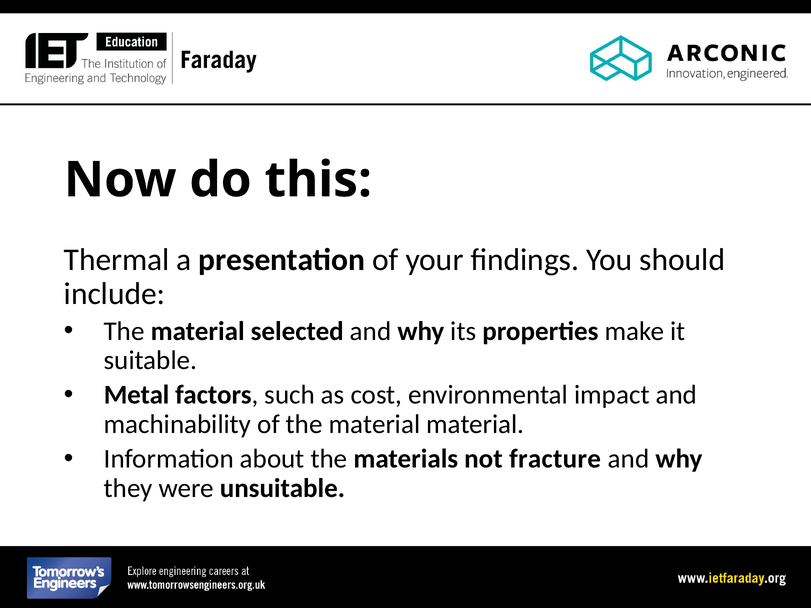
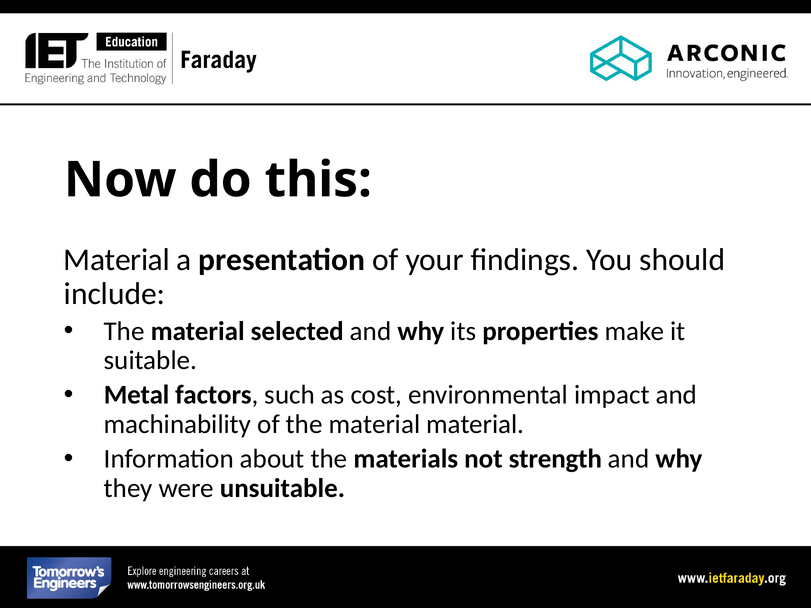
Thermal at (117, 260): Thermal -> Material
fracture: fracture -> strength
